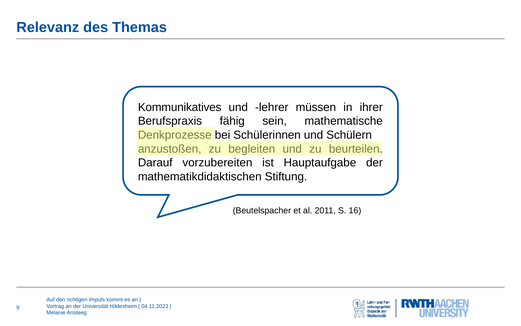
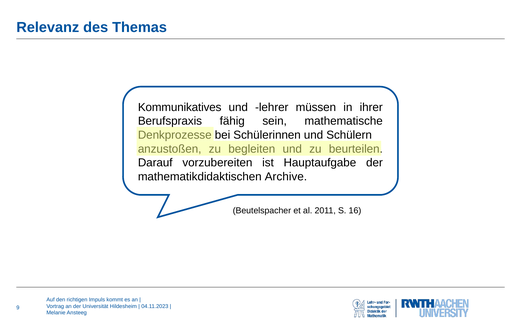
Stiftung: Stiftung -> Archive
